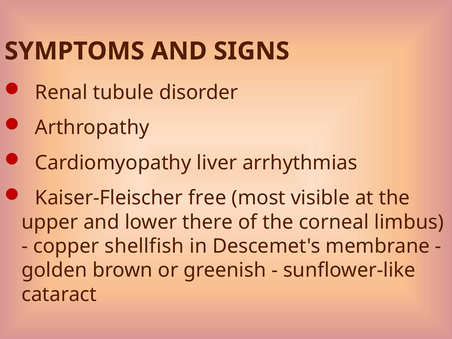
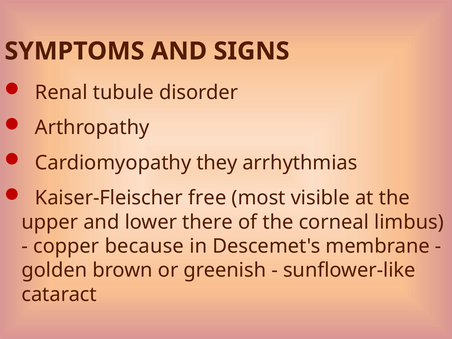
liver: liver -> they
shellfish: shellfish -> because
